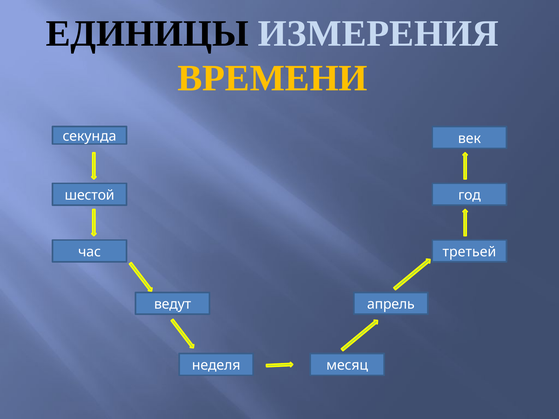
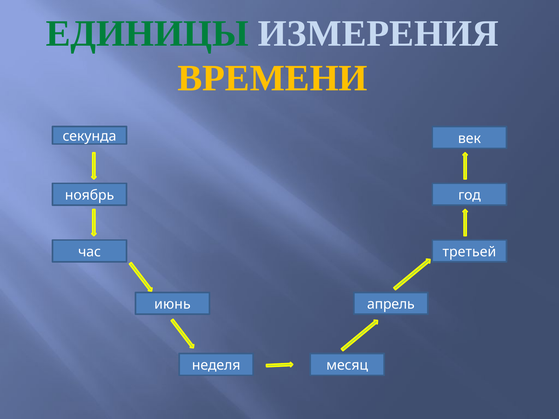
ЕДИНИЦЫ colour: black -> green
шестой: шестой -> ноябрь
ведут: ведут -> июнь
